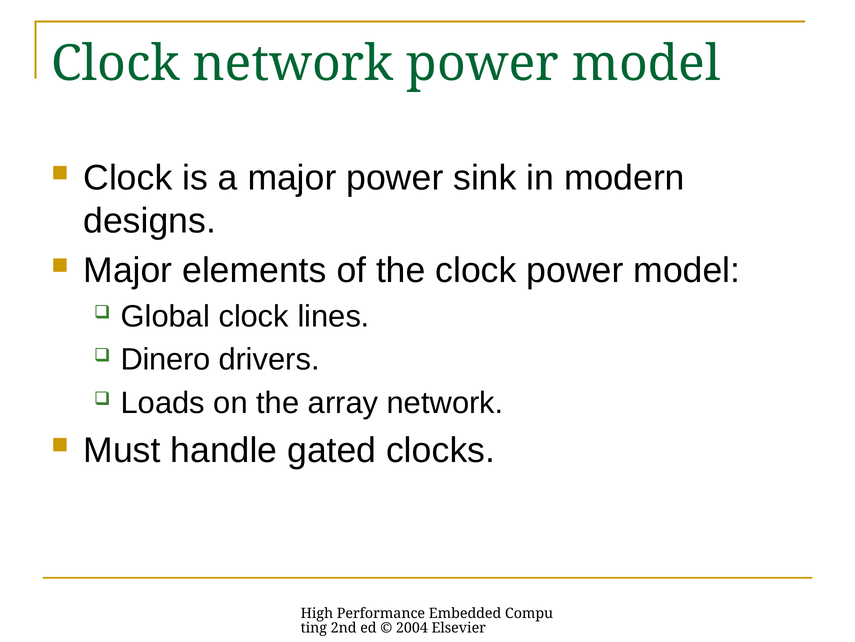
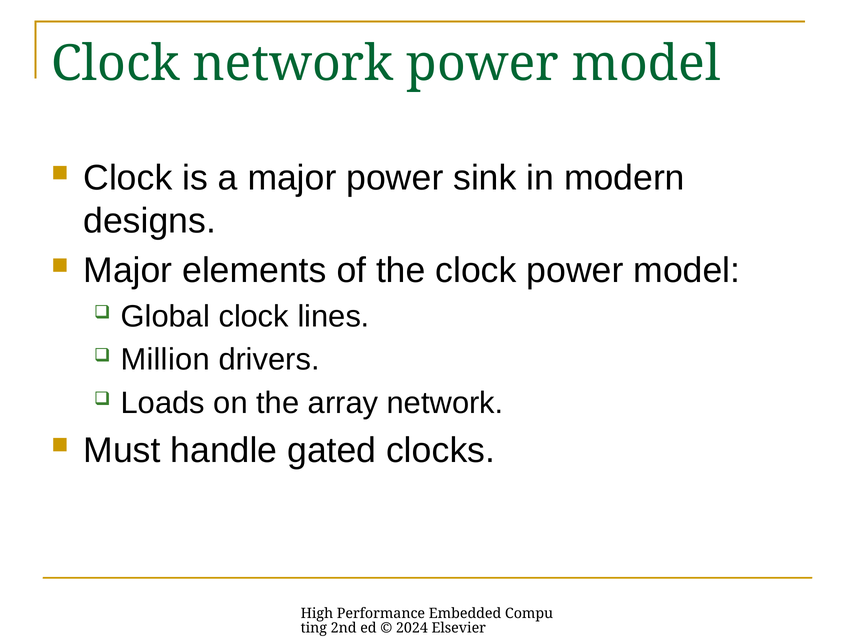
Dinero: Dinero -> Million
2004: 2004 -> 2024
